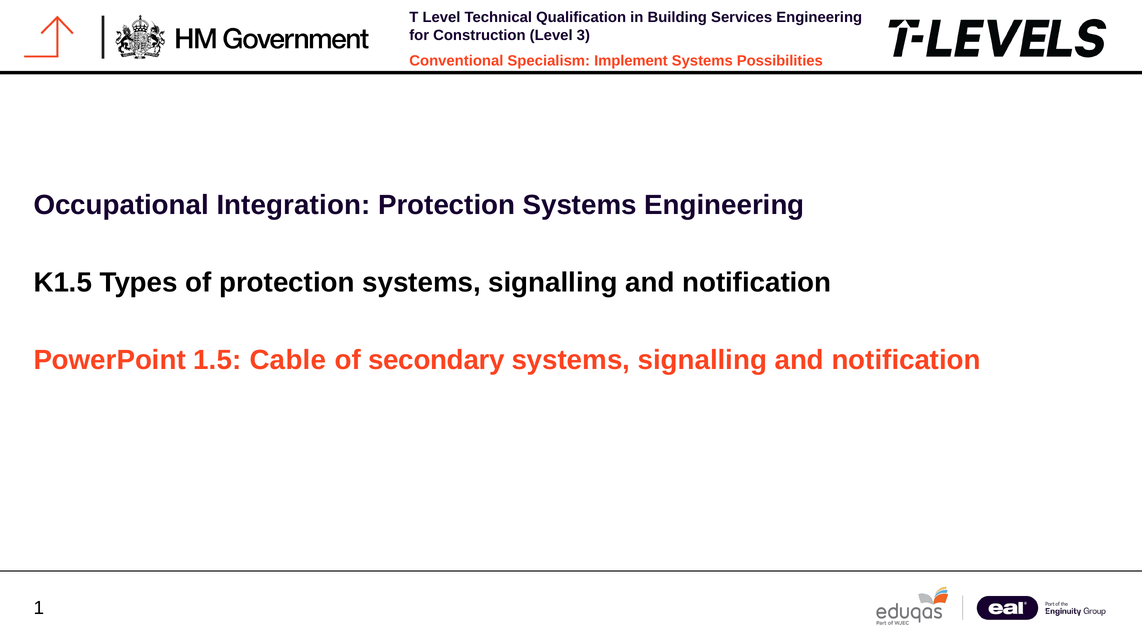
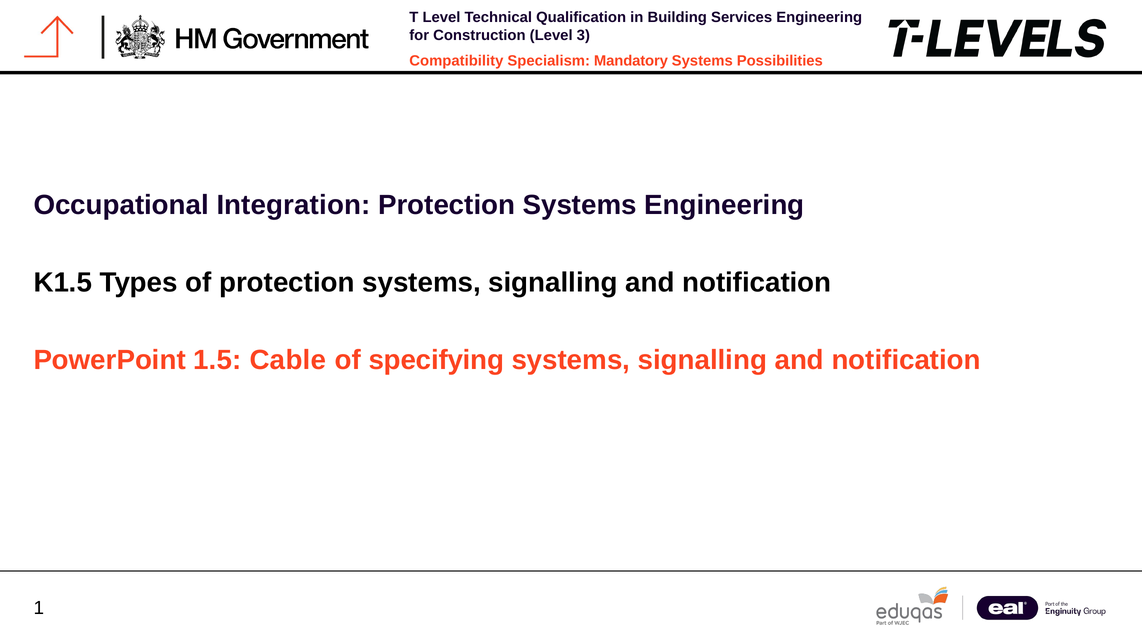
Conventional: Conventional -> Compatibility
Implement: Implement -> Mandatory
secondary: secondary -> specifying
